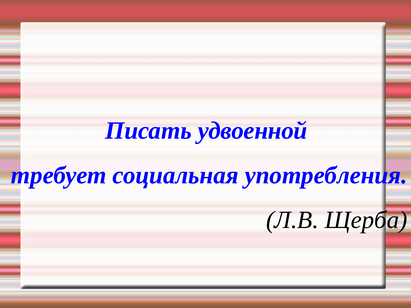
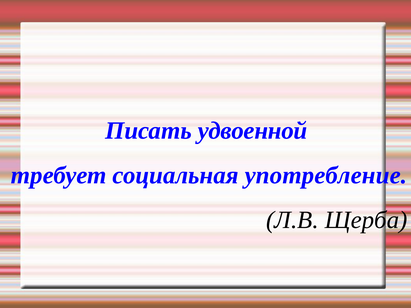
употребления: употребления -> употребление
